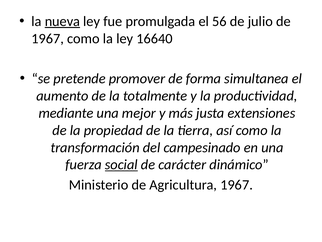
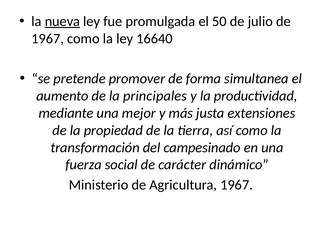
56: 56 -> 50
totalmente: totalmente -> principales
social underline: present -> none
